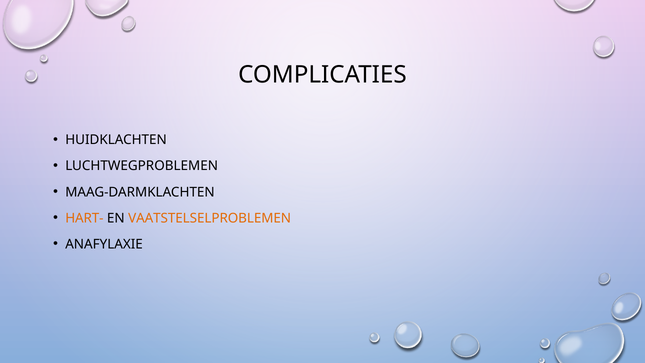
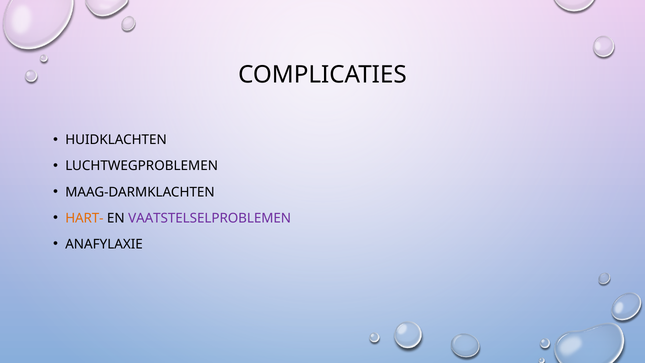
VAATSTELSELPROBLEMEN colour: orange -> purple
